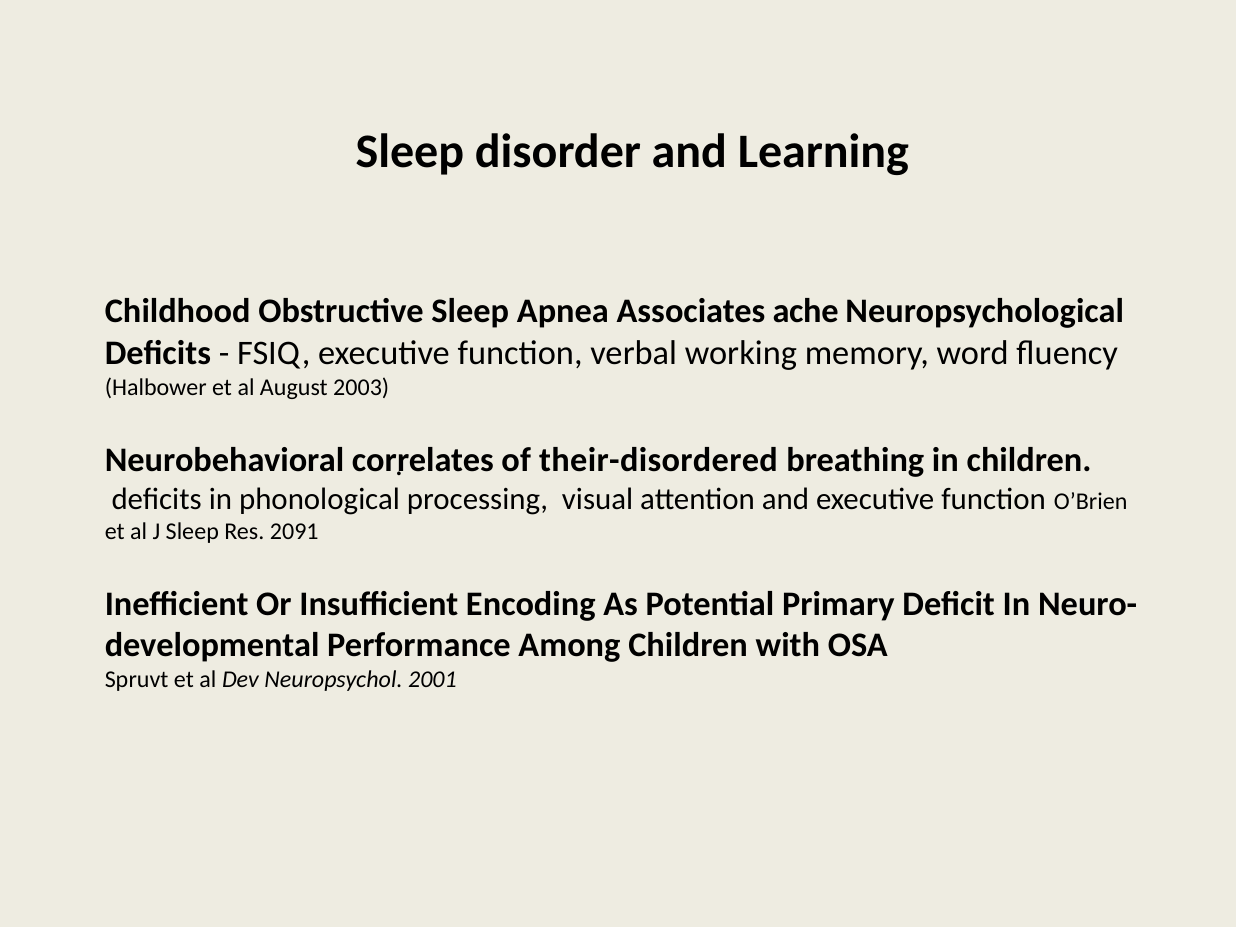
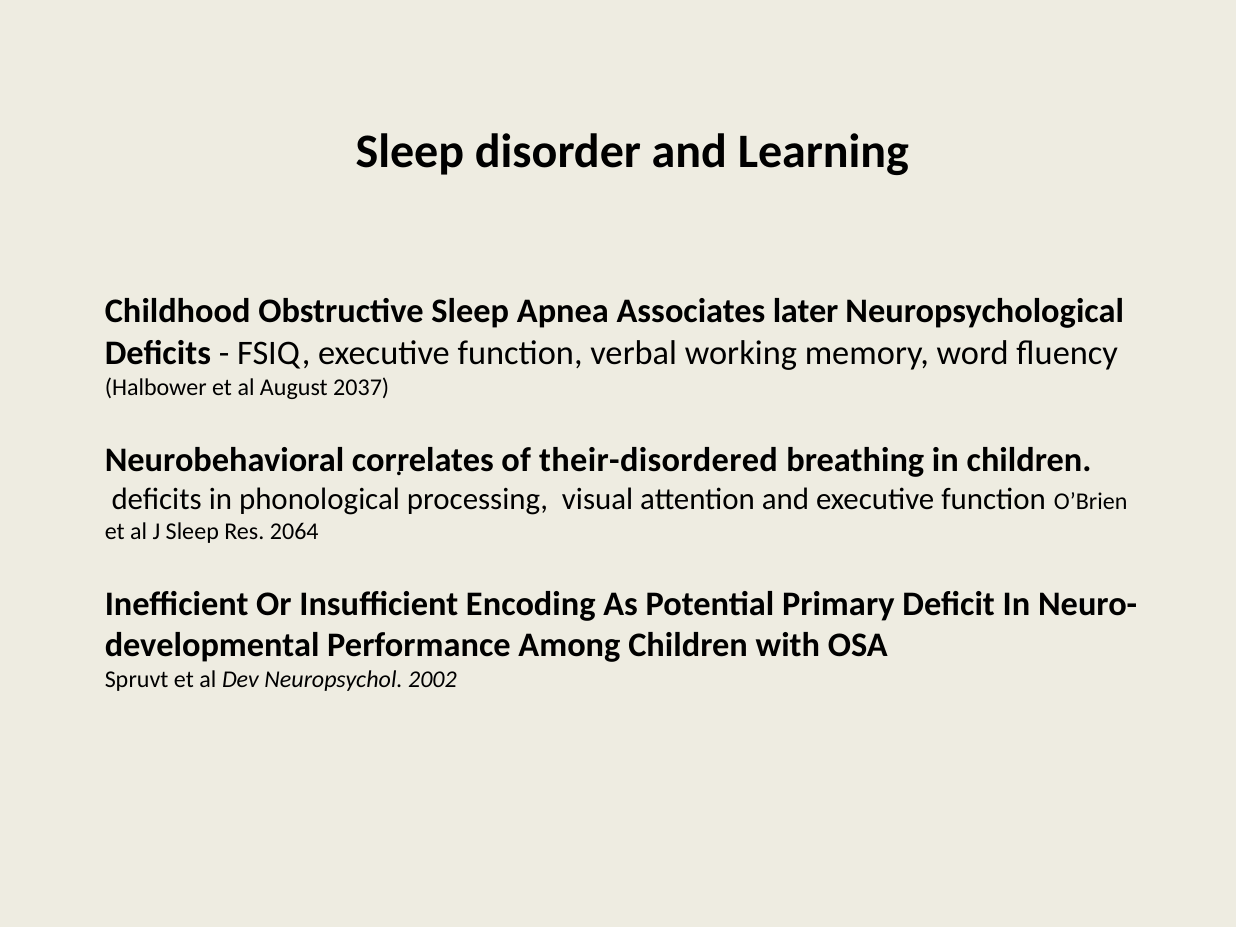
ache: ache -> later
2003: 2003 -> 2037
2091: 2091 -> 2064
2001: 2001 -> 2002
